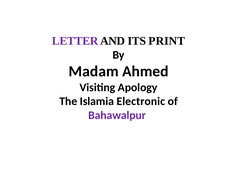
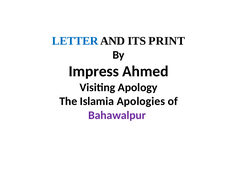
LETTER colour: purple -> blue
Madam: Madam -> Impress
Electronic: Electronic -> Apologies
